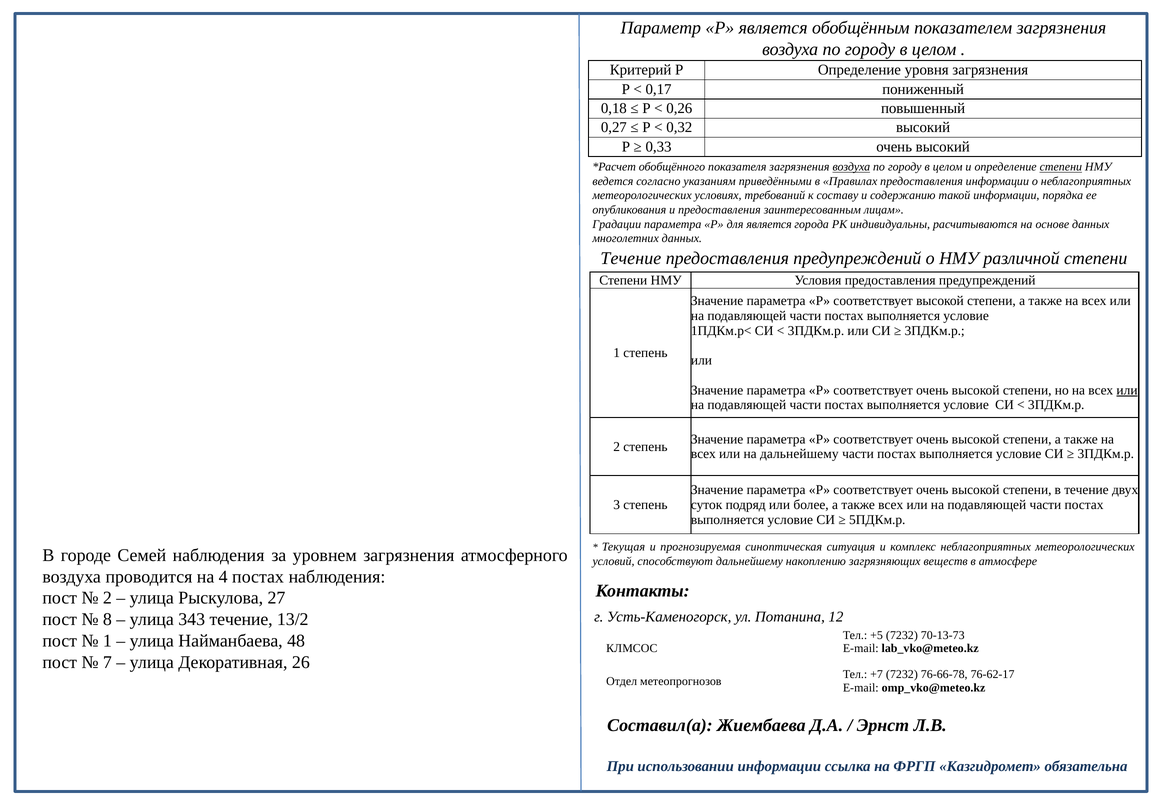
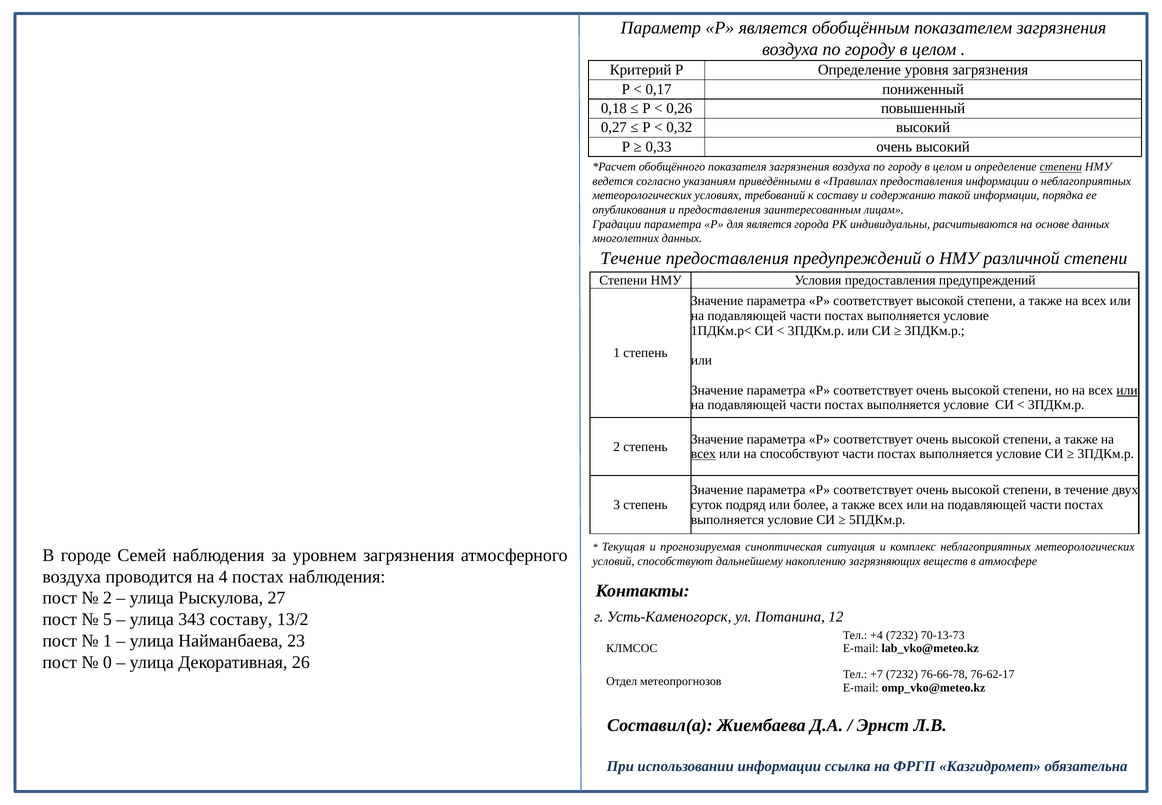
воздуха at (851, 167) underline: present -> none
всех at (703, 454) underline: none -> present
на дальнейшему: дальнейшему -> способствуют
8: 8 -> 5
343 течение: течение -> составу
+5: +5 -> +4
48: 48 -> 23
7: 7 -> 0
